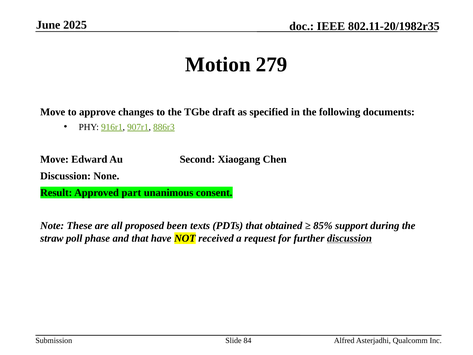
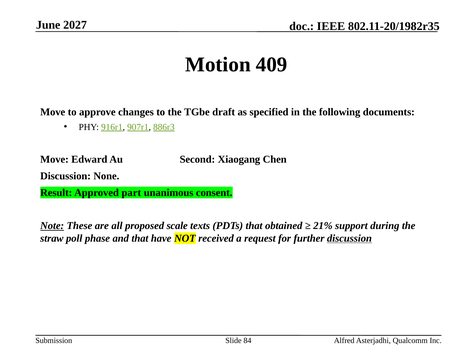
2025: 2025 -> 2027
279: 279 -> 409
Note underline: none -> present
been: been -> scale
85%: 85% -> 21%
